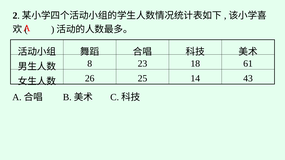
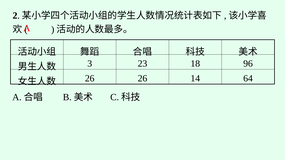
8: 8 -> 3
61: 61 -> 96
26 25: 25 -> 26
43: 43 -> 64
